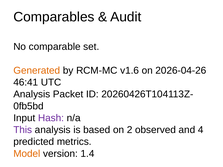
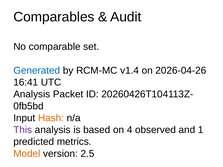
Generated colour: orange -> blue
v1.6: v1.6 -> v1.4
46:41: 46:41 -> 16:41
Hash colour: purple -> orange
2: 2 -> 4
4: 4 -> 1
1.4: 1.4 -> 2.5
